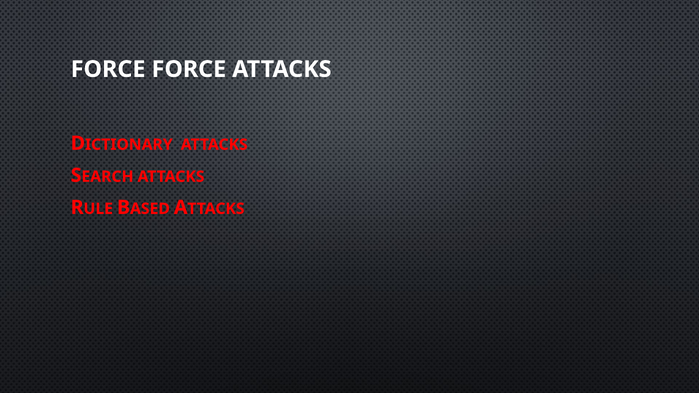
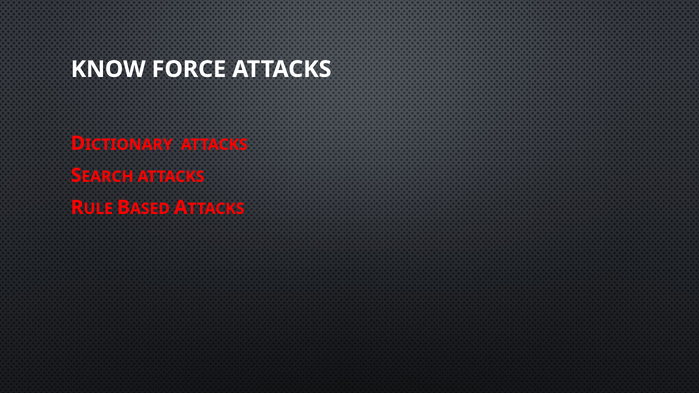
FORCE at (108, 69): FORCE -> KNOW
